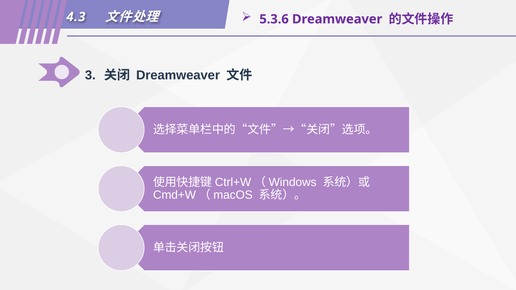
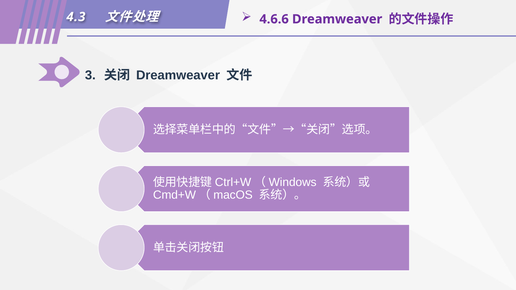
5.3.6: 5.3.6 -> 4.6.6
